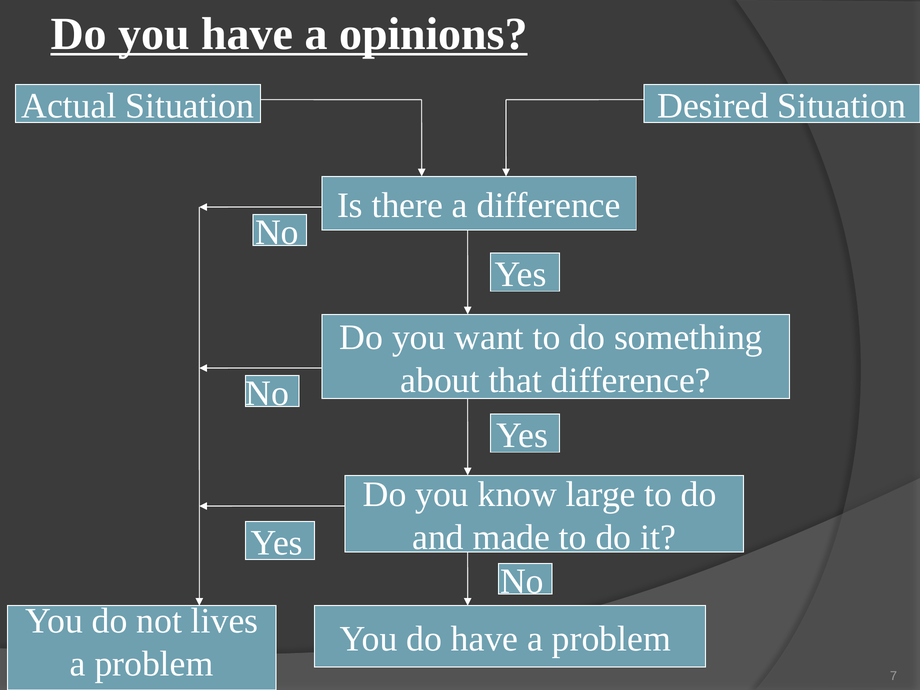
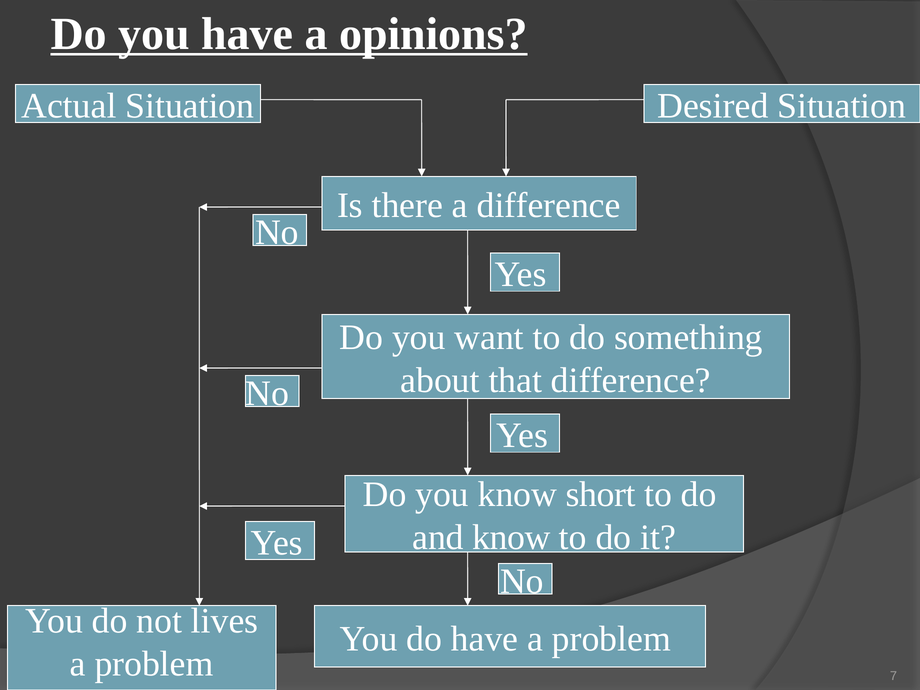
large: large -> short
and made: made -> know
